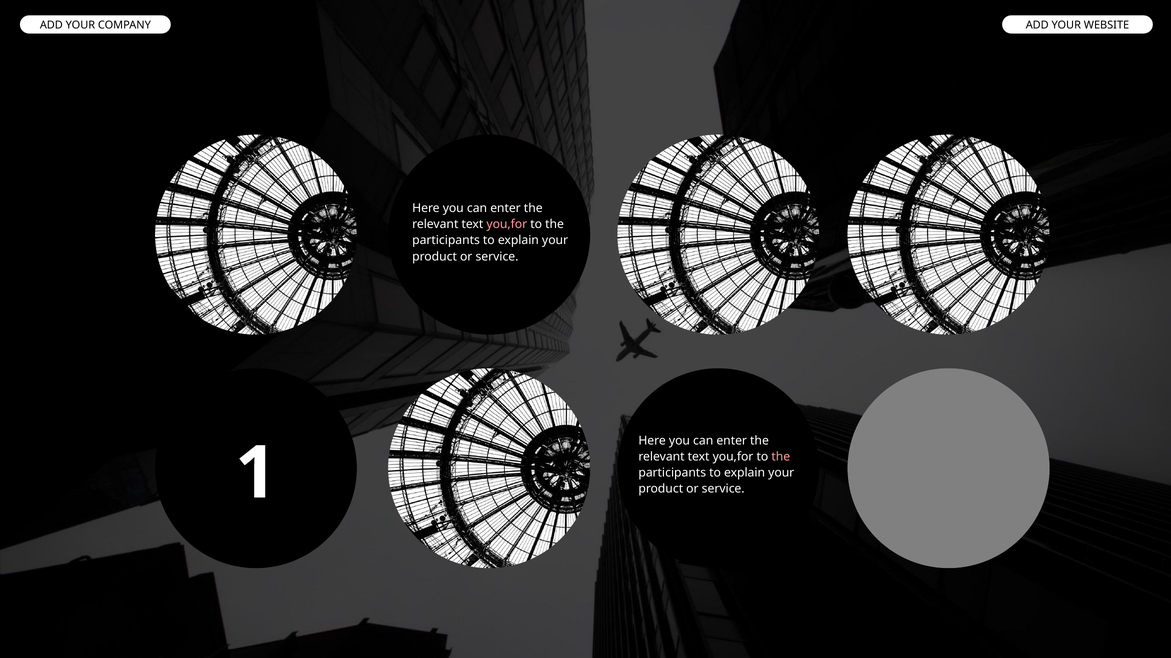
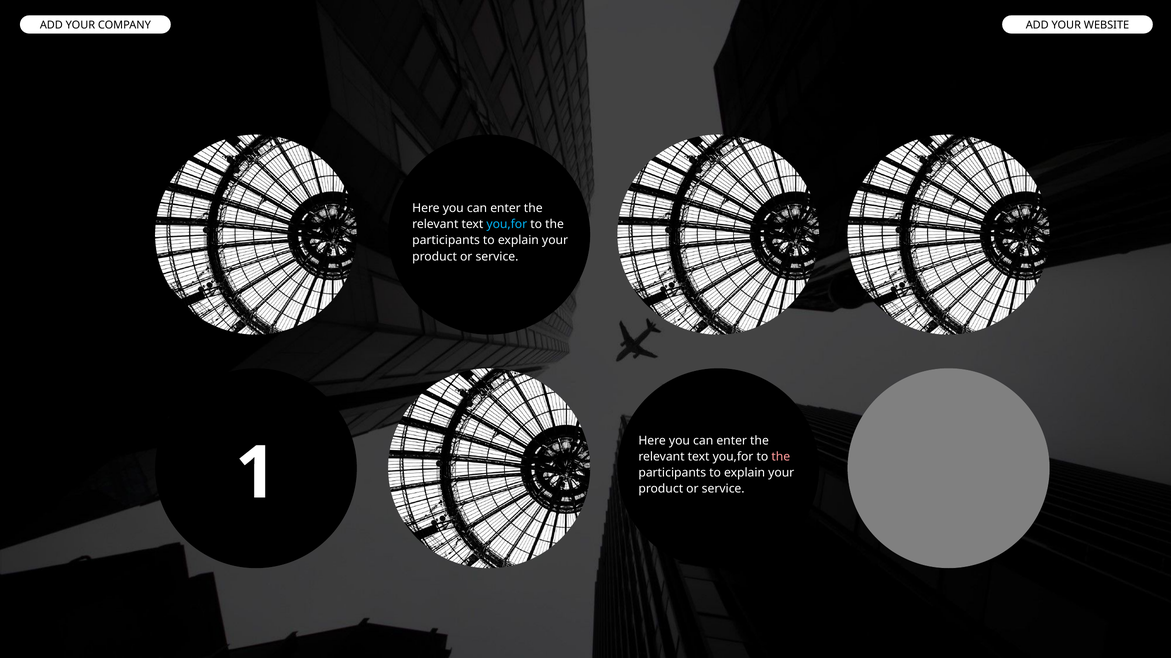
you,for at (507, 224) colour: pink -> light blue
